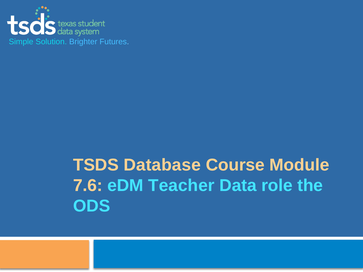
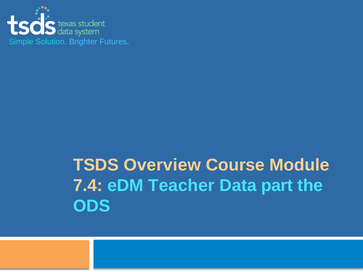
Database: Database -> Overview
7.6: 7.6 -> 7.4
role: role -> part
